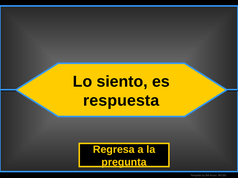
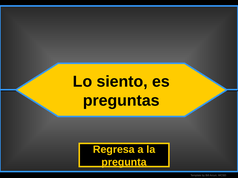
respuesta: respuesta -> preguntas
